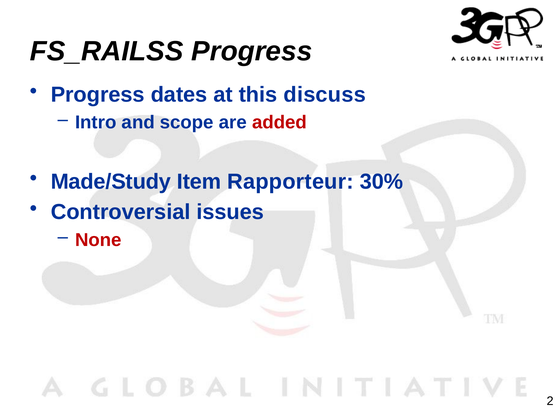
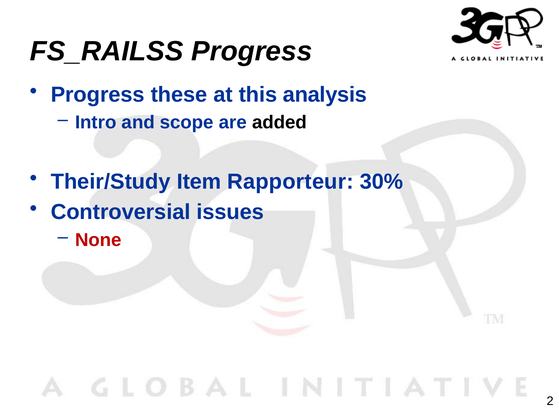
dates: dates -> these
discuss: discuss -> analysis
added colour: red -> black
Made/Study: Made/Study -> Their/Study
